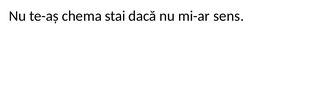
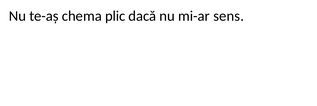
stai: stai -> plic
